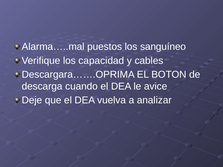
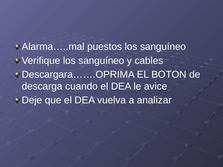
Verifique los capacidad: capacidad -> sanguíneo
